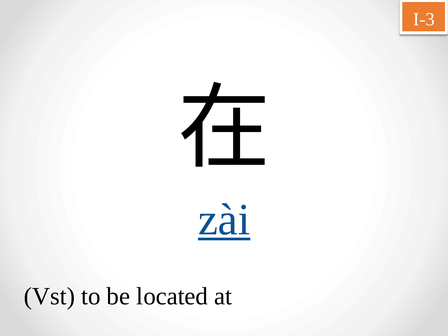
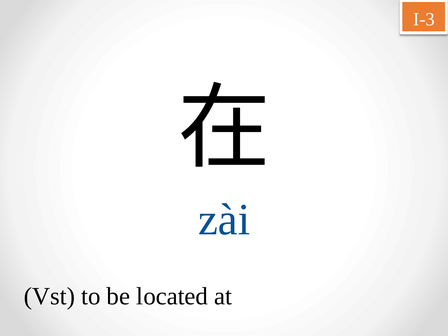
zài underline: present -> none
